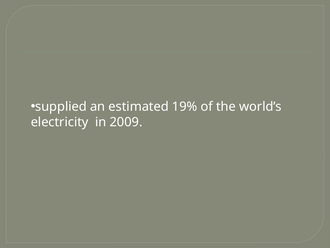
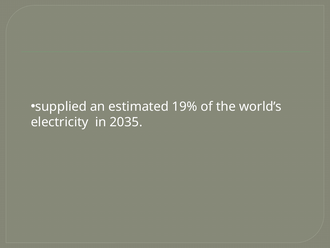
2009: 2009 -> 2035
